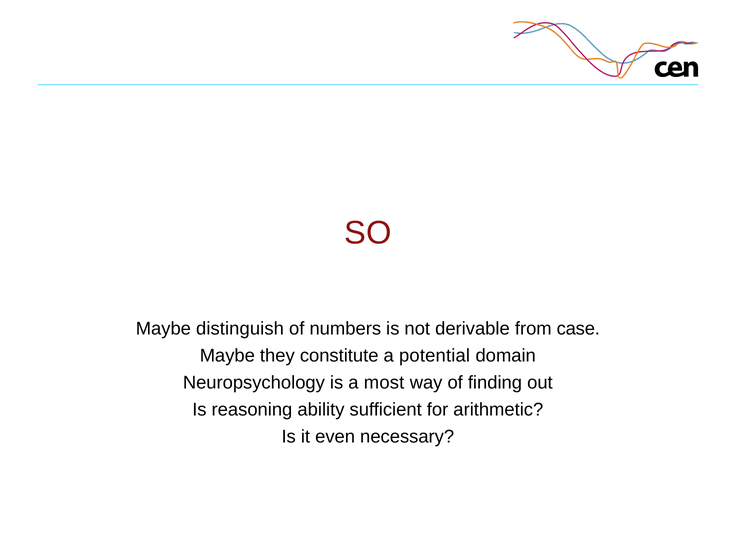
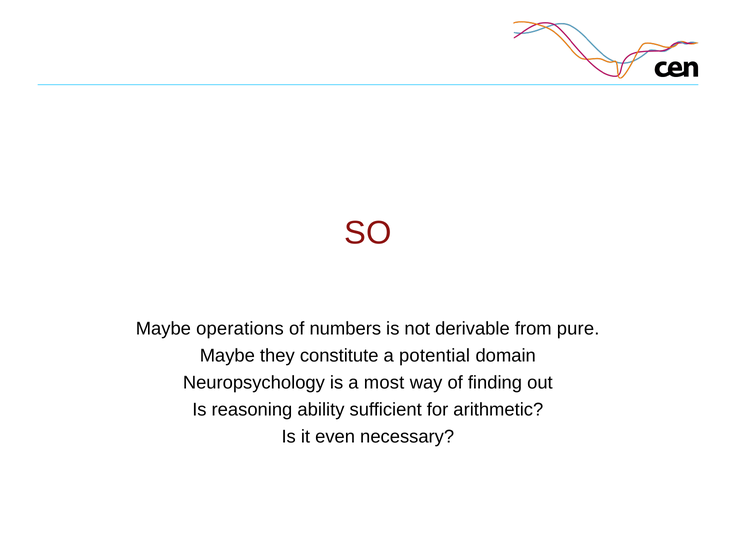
distinguish: distinguish -> operations
case: case -> pure
